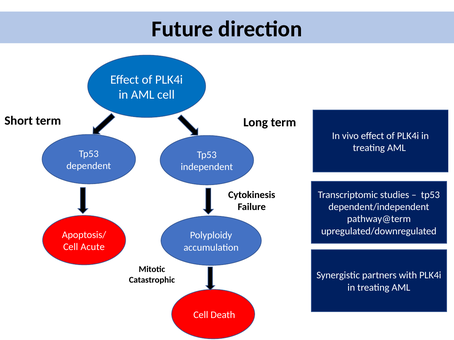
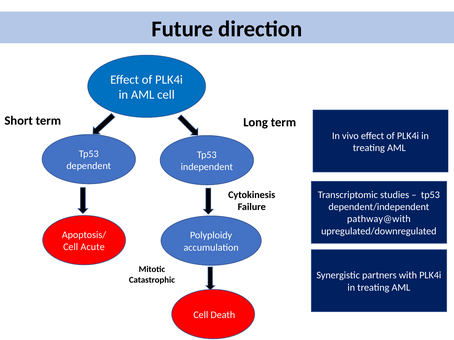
pathway@term: pathway@term -> pathway@with
